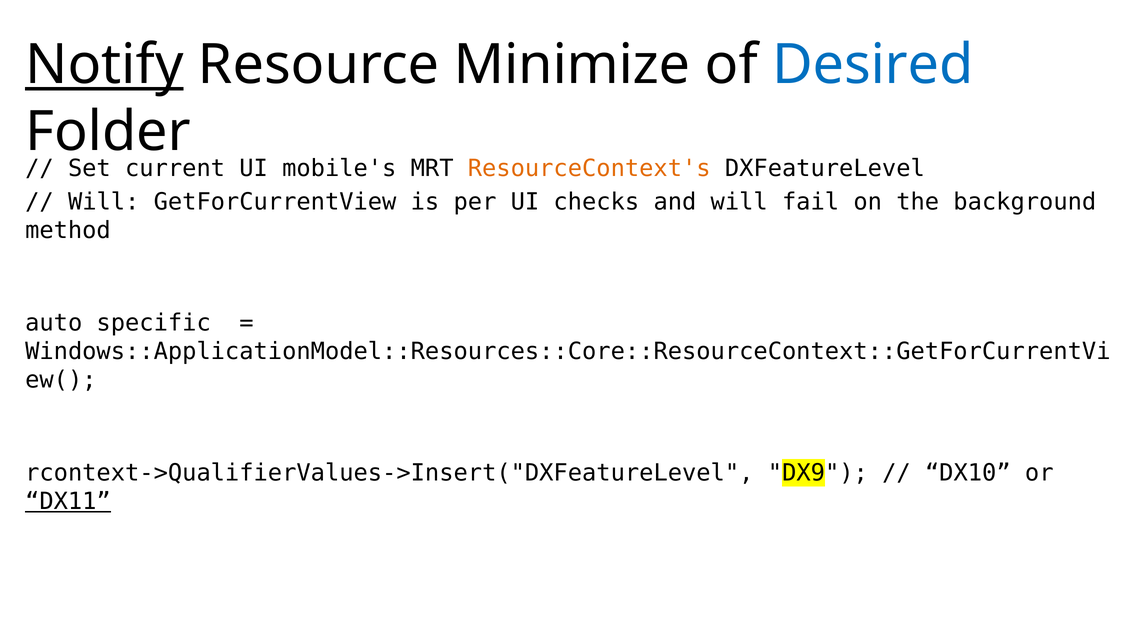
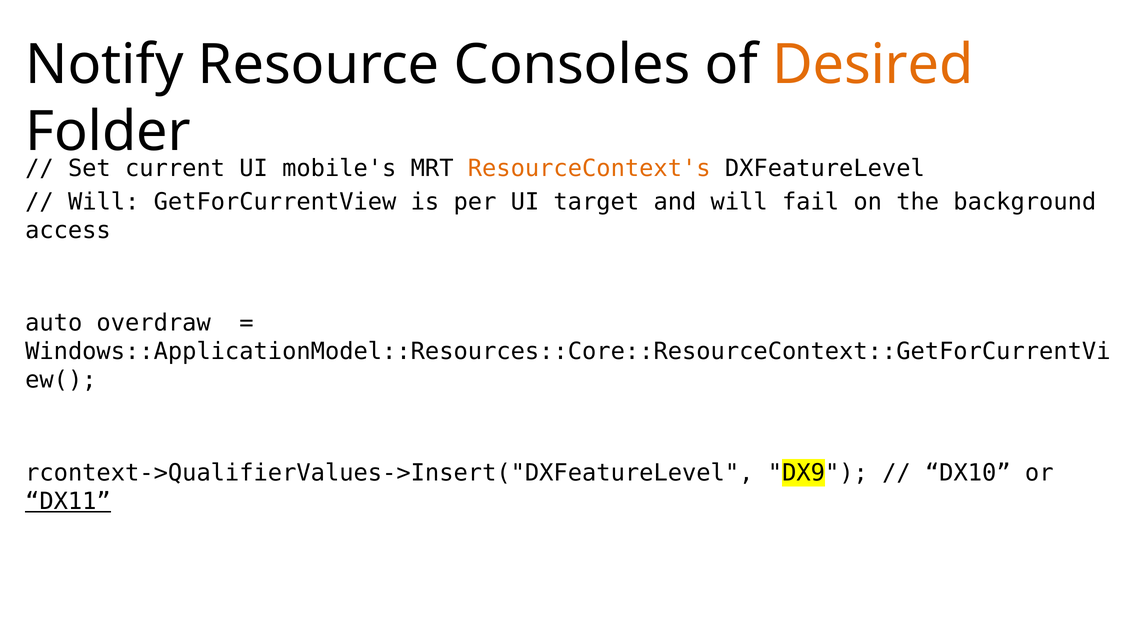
Notify underline: present -> none
Minimize: Minimize -> Consoles
Desired colour: blue -> orange
checks: checks -> target
method: method -> access
specific: specific -> overdraw
